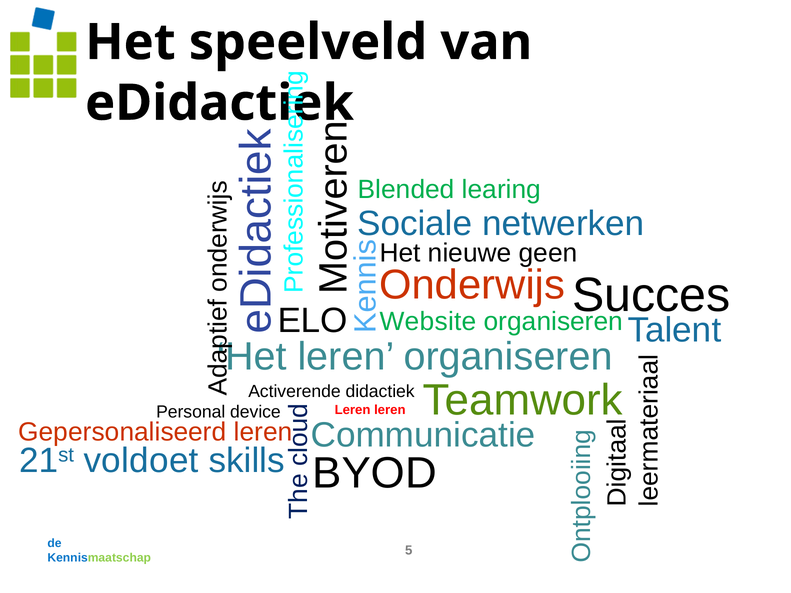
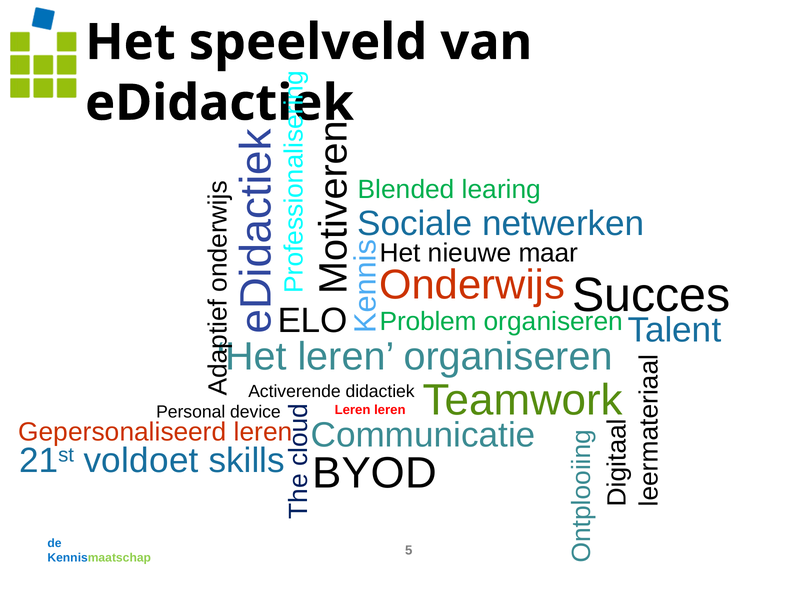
geen: geen -> maar
Website: Website -> Problem
